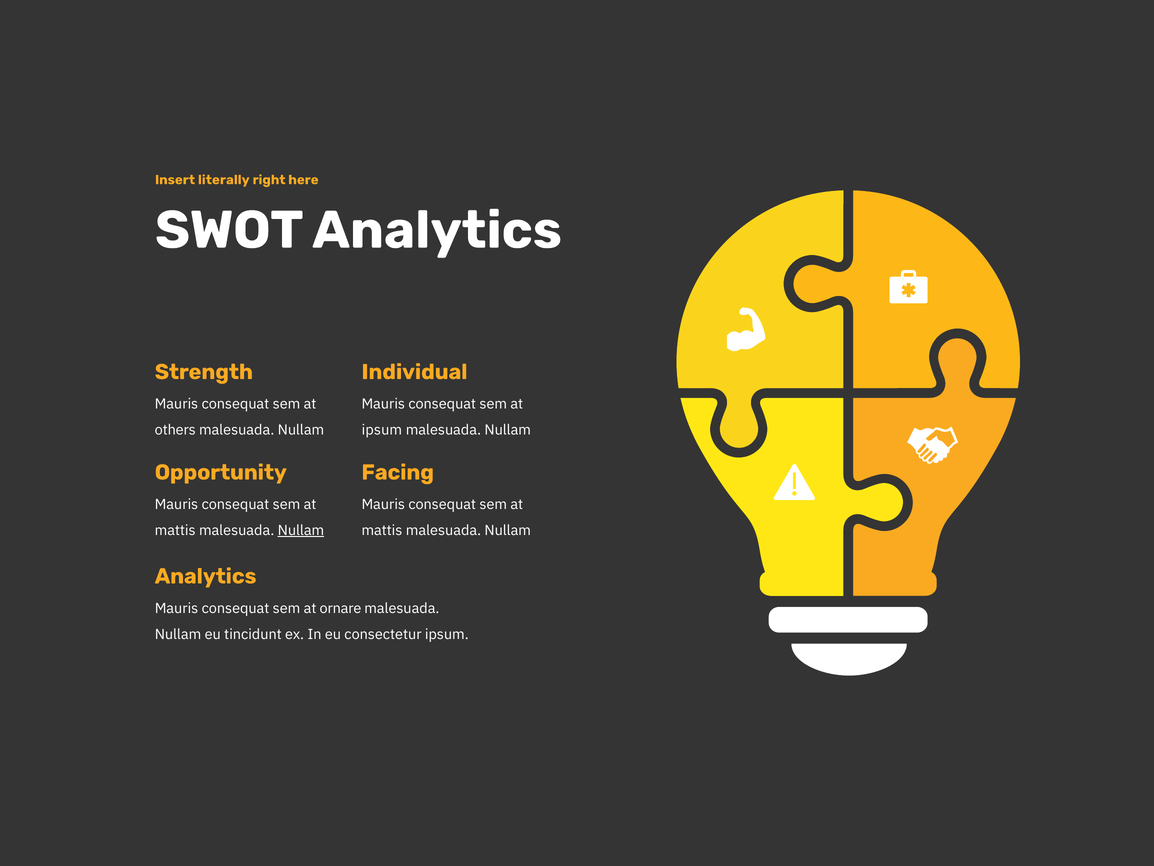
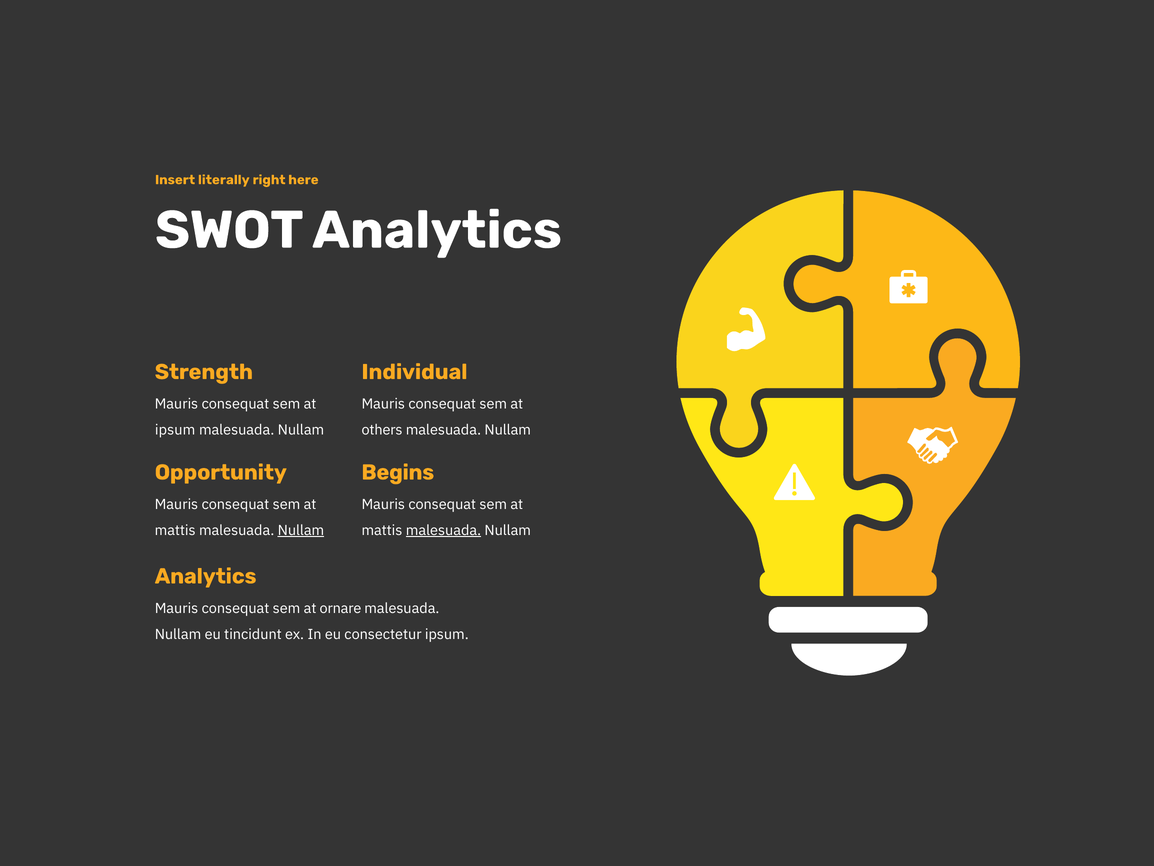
others at (175, 430): others -> ipsum
ipsum at (382, 430): ipsum -> others
Facing: Facing -> Begins
malesuada at (443, 530) underline: none -> present
